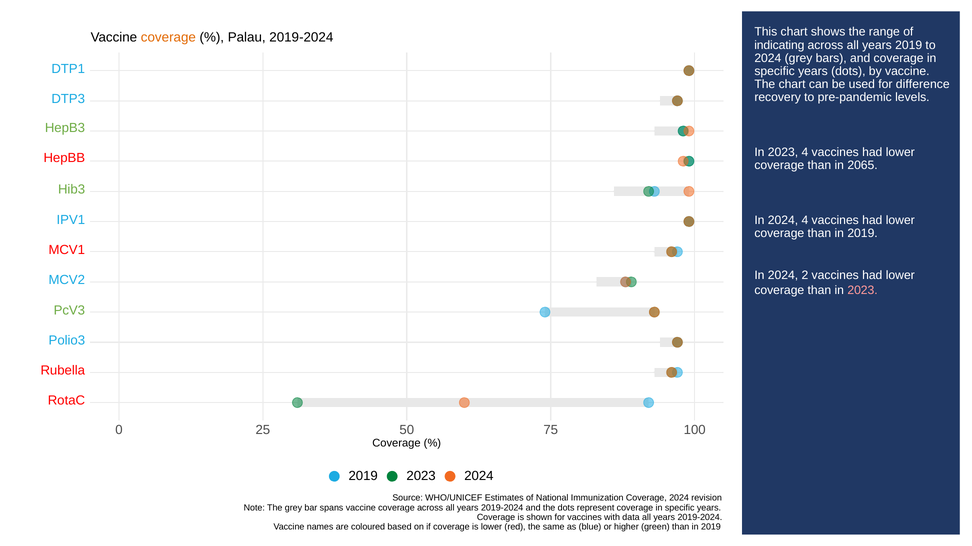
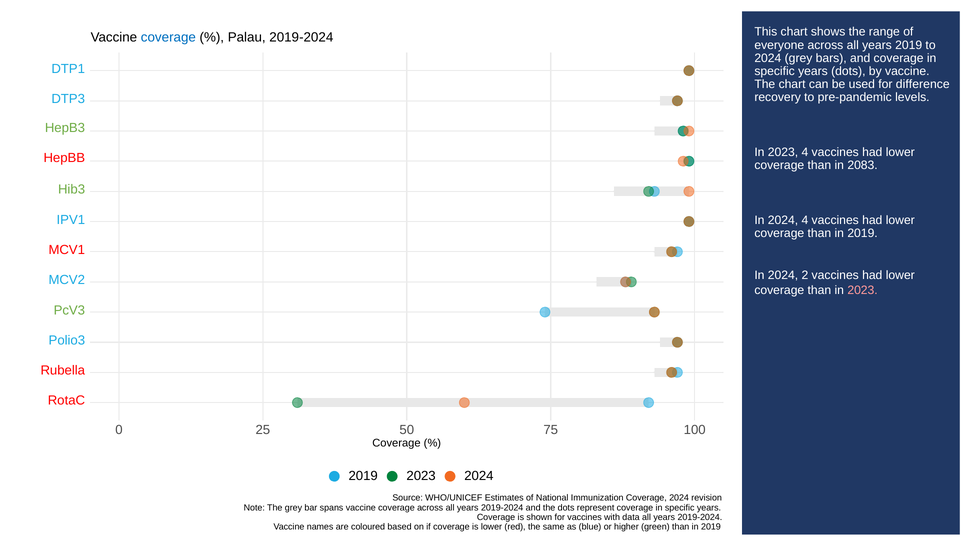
coverage at (168, 38) colour: orange -> blue
indicating: indicating -> everyone
2065: 2065 -> 2083
